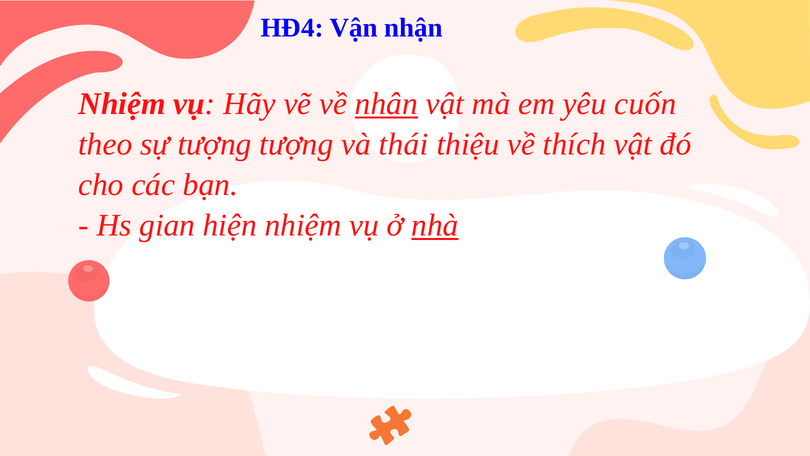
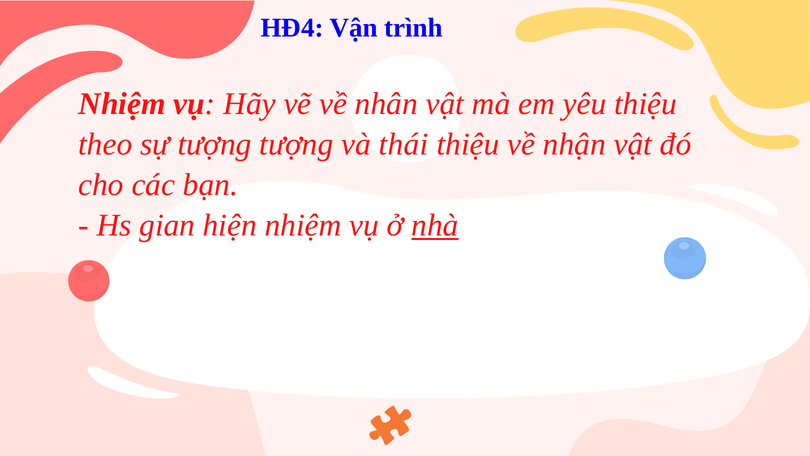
nhận: nhận -> trình
nhân underline: present -> none
yêu cuốn: cuốn -> thiệu
thích: thích -> nhận
